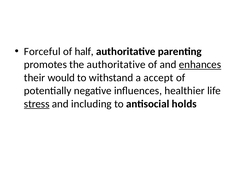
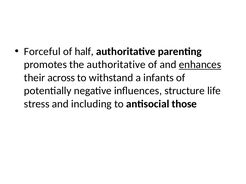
would: would -> across
accept: accept -> infants
healthier: healthier -> structure
stress underline: present -> none
holds: holds -> those
